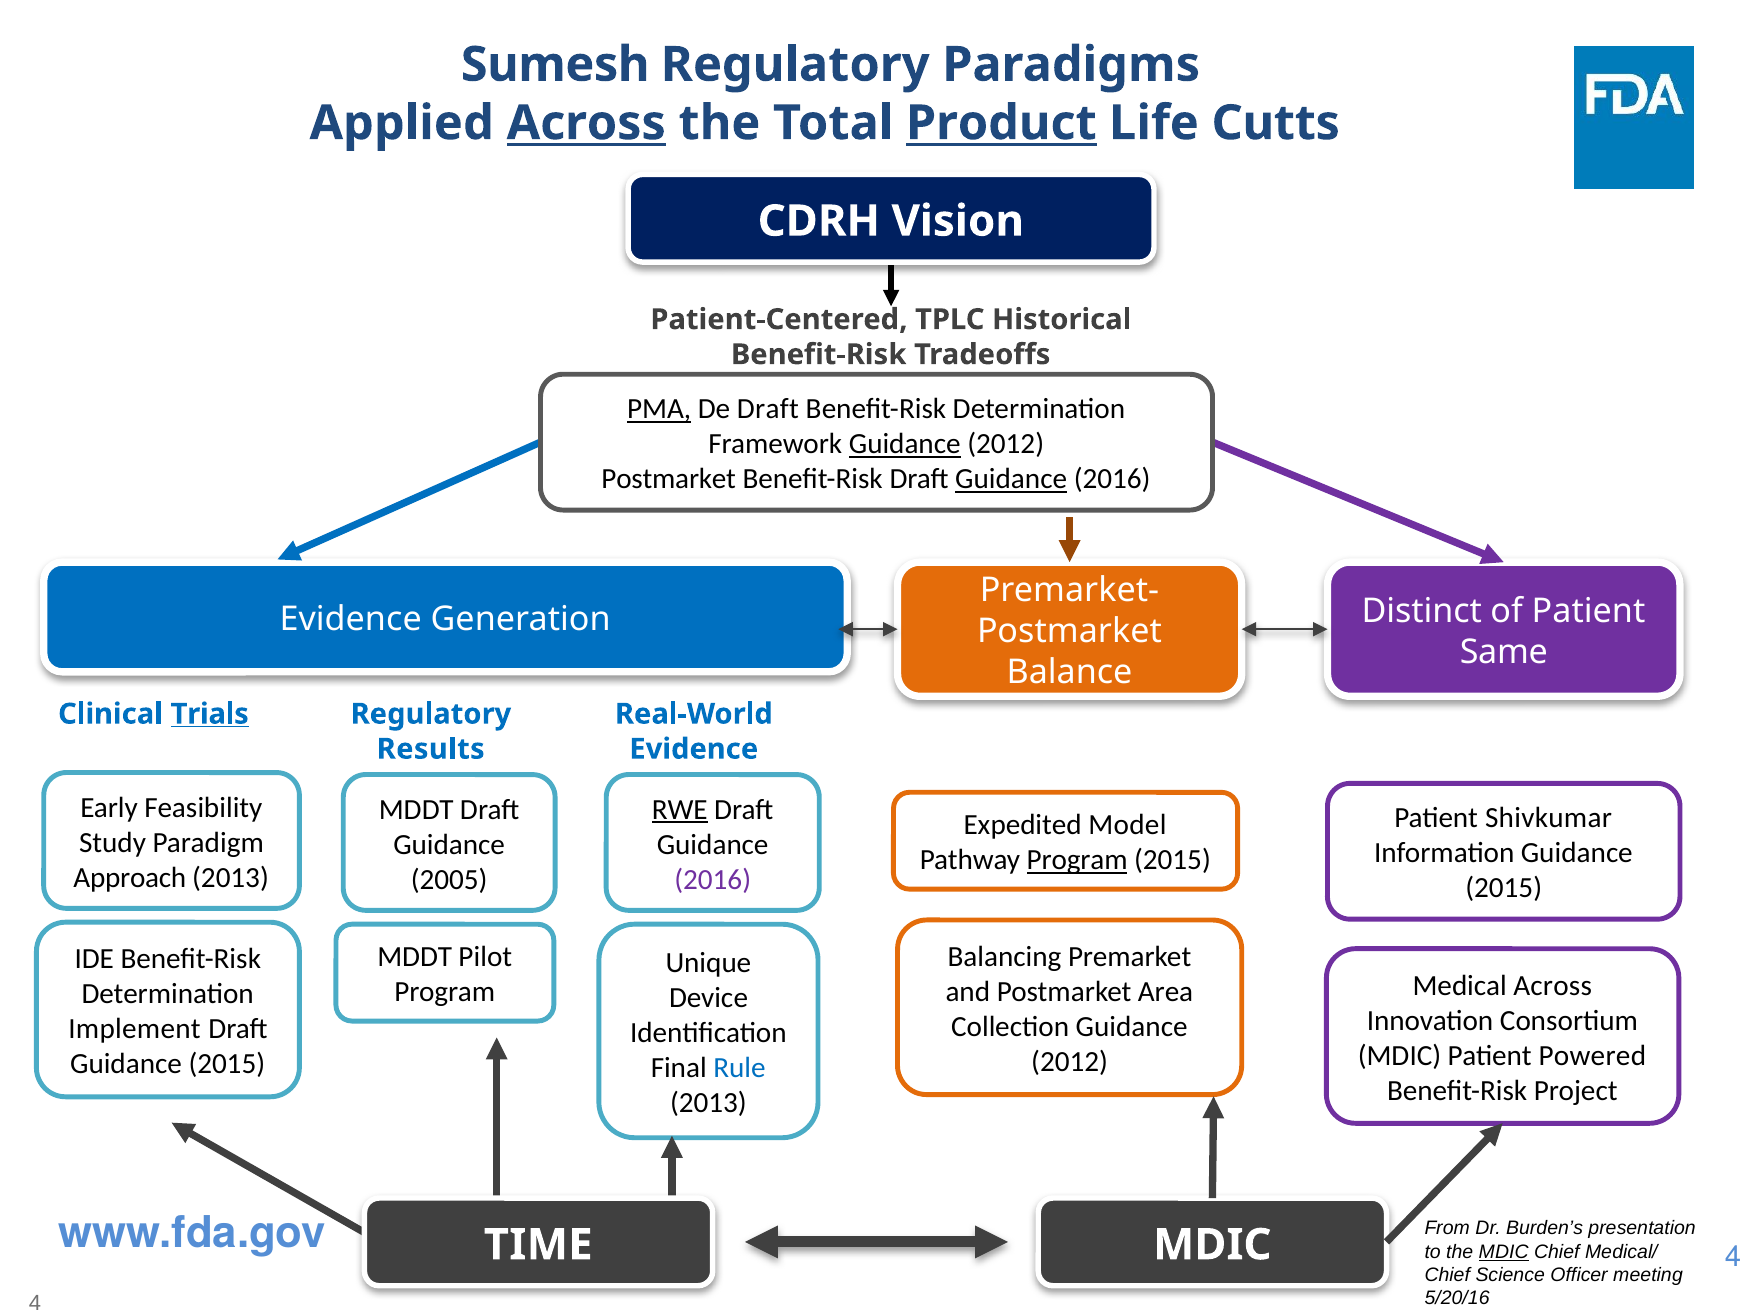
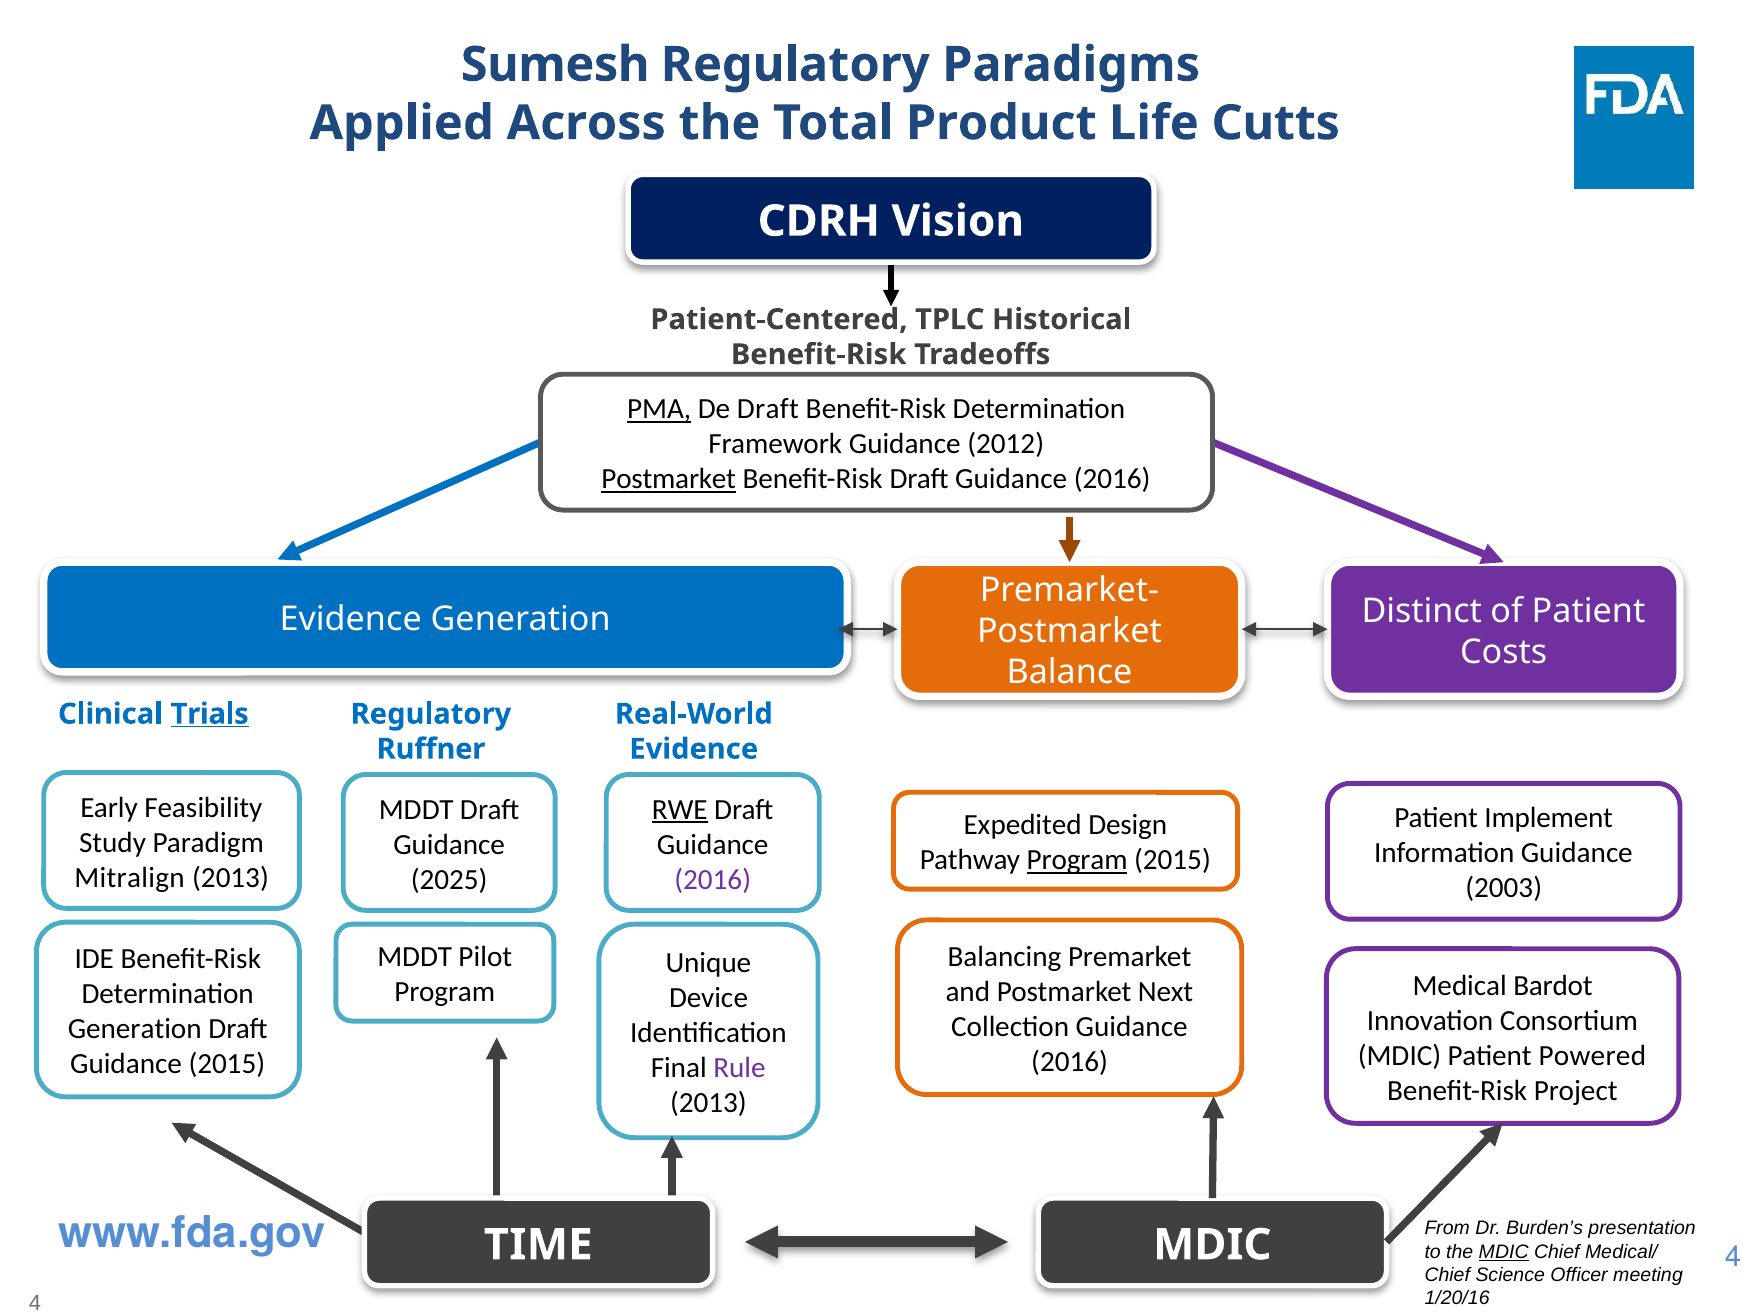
Across at (586, 123) underline: present -> none
Product underline: present -> none
Guidance at (905, 444) underline: present -> none
Postmarket at (669, 479) underline: none -> present
Guidance at (1011, 479) underline: present -> none
Same: Same -> Costs
Results: Results -> Ruffner
Shivkumar: Shivkumar -> Implement
Model: Model -> Design
Approach: Approach -> Mitralign
2005: 2005 -> 2025
2015 at (1504, 888): 2015 -> 2003
Medical Across: Across -> Bardot
Area: Area -> Next
Implement at (135, 1029): Implement -> Generation
2012 at (1070, 1062): 2012 -> 2016
Rule colour: blue -> purple
5/20/16: 5/20/16 -> 1/20/16
